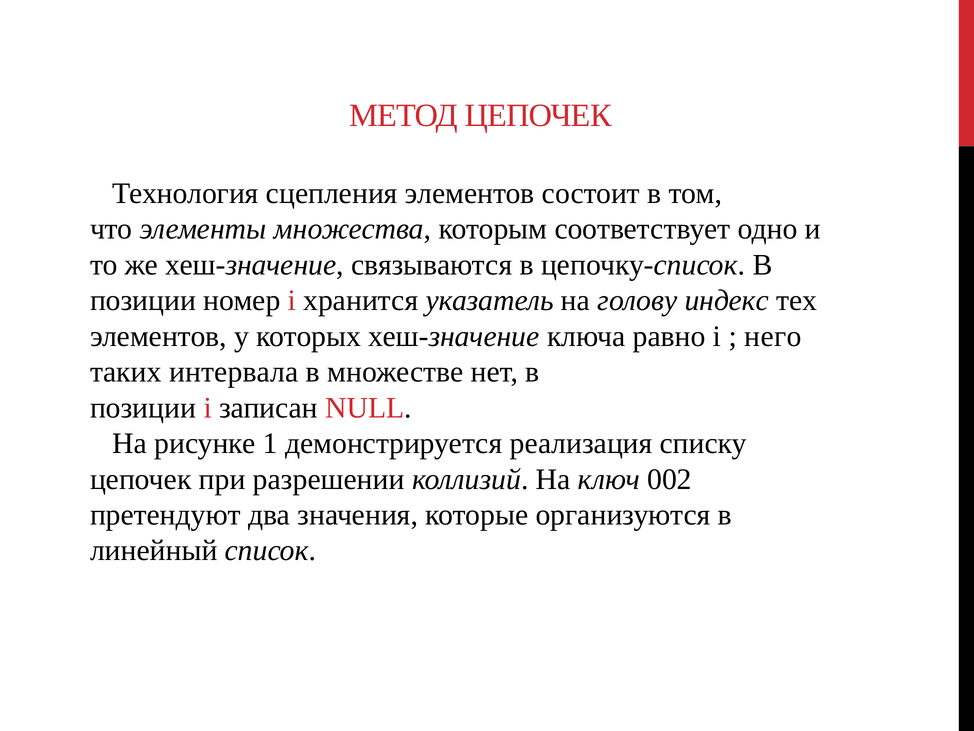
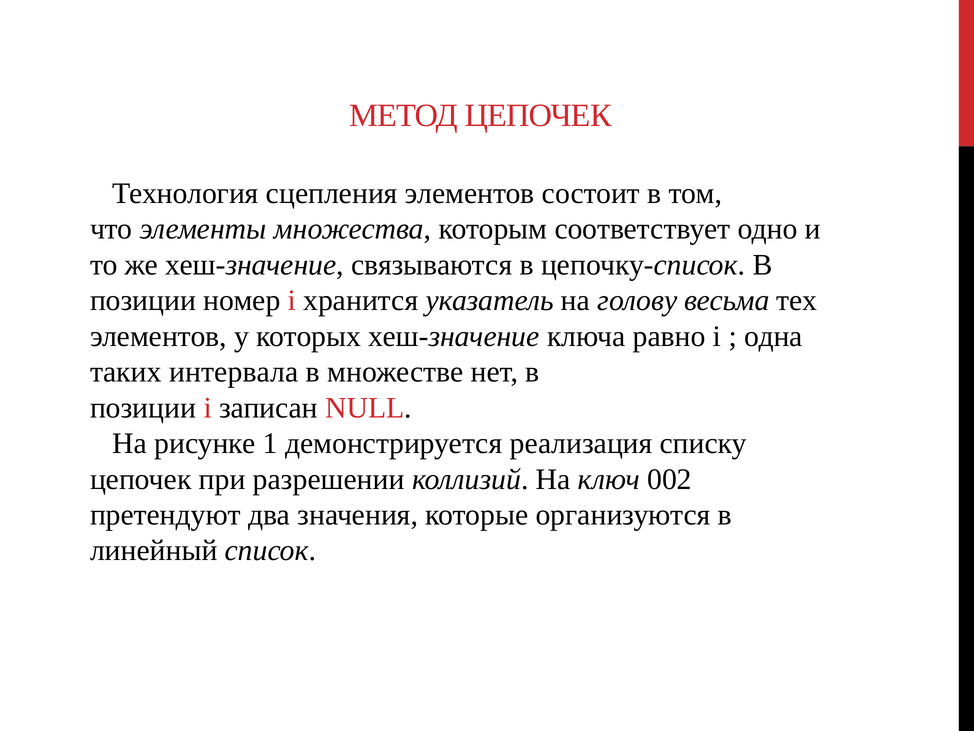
индекс: индекс -> весьма
него: него -> одна
